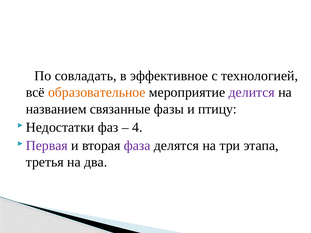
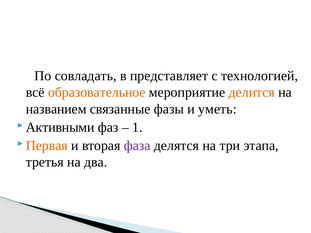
эффективное: эффективное -> представляет
делится colour: purple -> orange
птицу: птицу -> уметь
Недостатки: Недостатки -> Активными
4: 4 -> 1
Первая colour: purple -> orange
